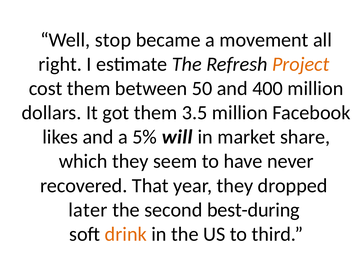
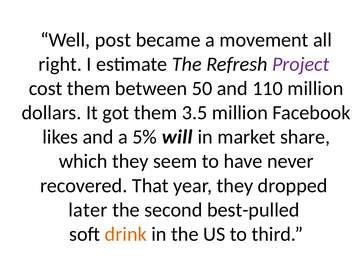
stop: stop -> post
Project colour: orange -> purple
400: 400 -> 110
best-during: best-during -> best-pulled
